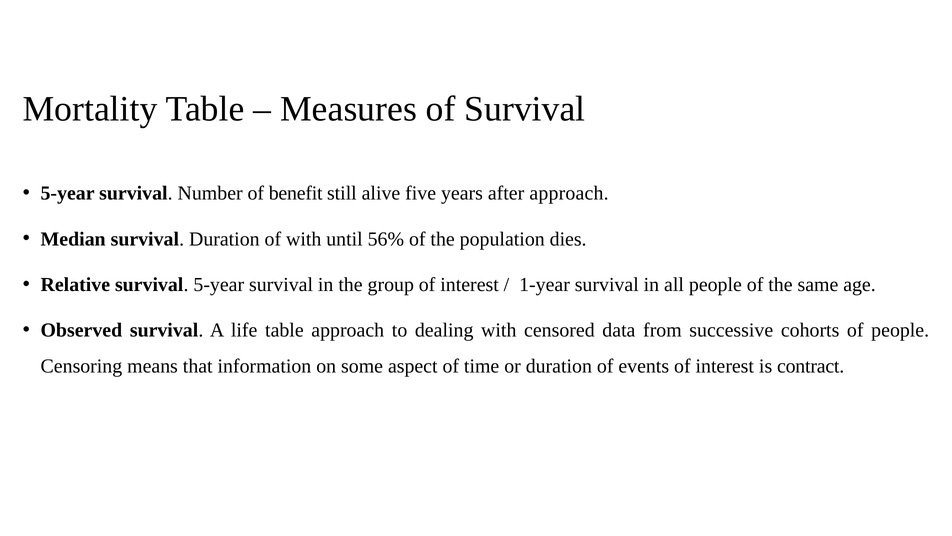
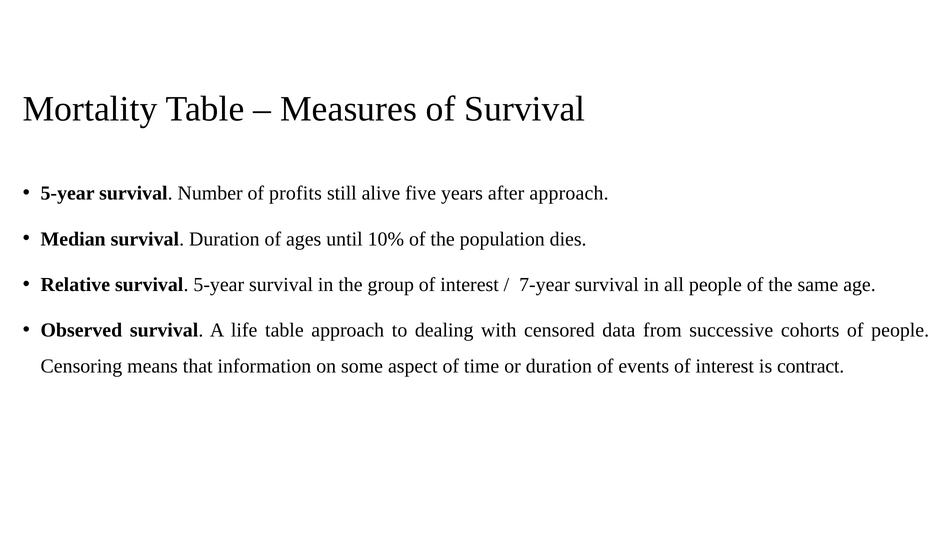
benefit: benefit -> profits
of with: with -> ages
56%: 56% -> 10%
1-year: 1-year -> 7-year
